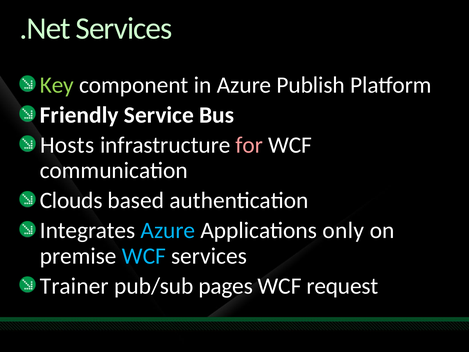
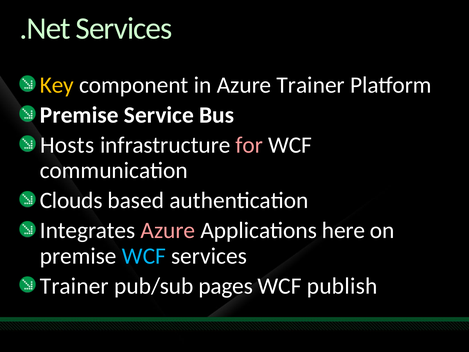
Key colour: light green -> yellow
Azure Publish: Publish -> Trainer
Friendly at (79, 115): Friendly -> Premise
Azure at (168, 230) colour: light blue -> pink
only: only -> here
request: request -> publish
